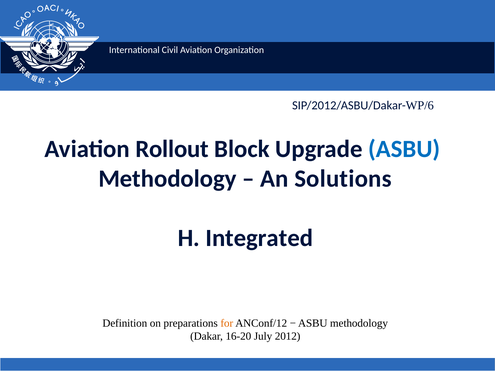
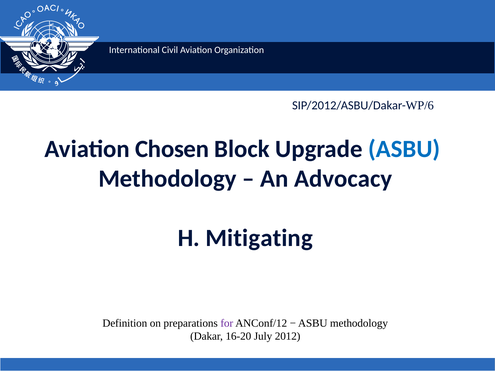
Rollout: Rollout -> Chosen
Solutions: Solutions -> Advocacy
Integrated: Integrated -> Mitigating
for colour: orange -> purple
